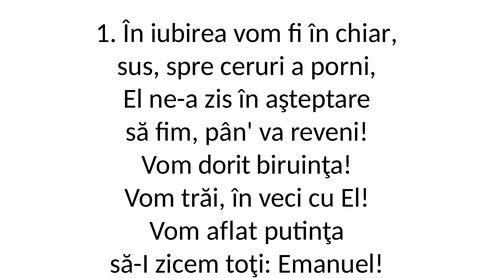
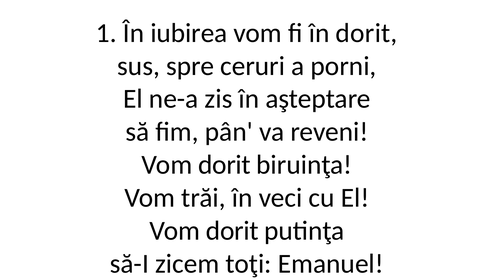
în chiar: chiar -> dorit
aflat at (232, 231): aflat -> dorit
